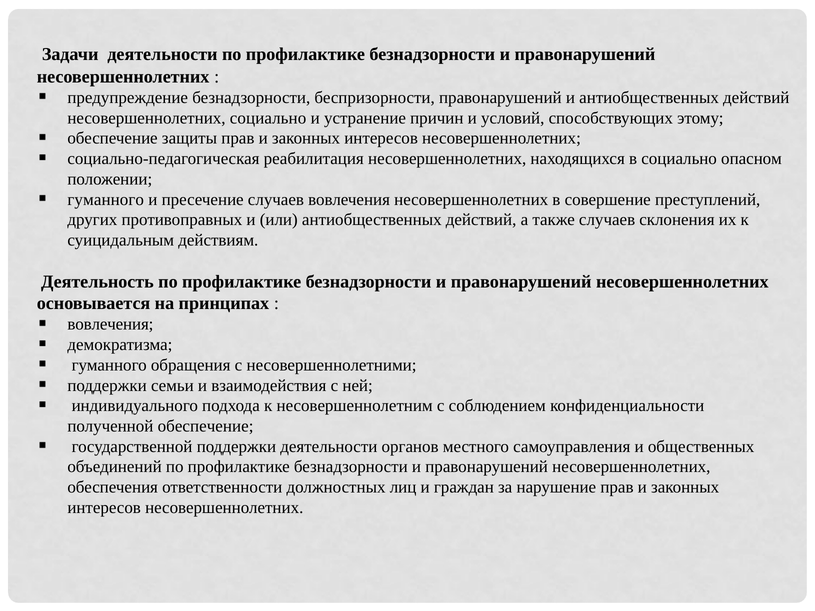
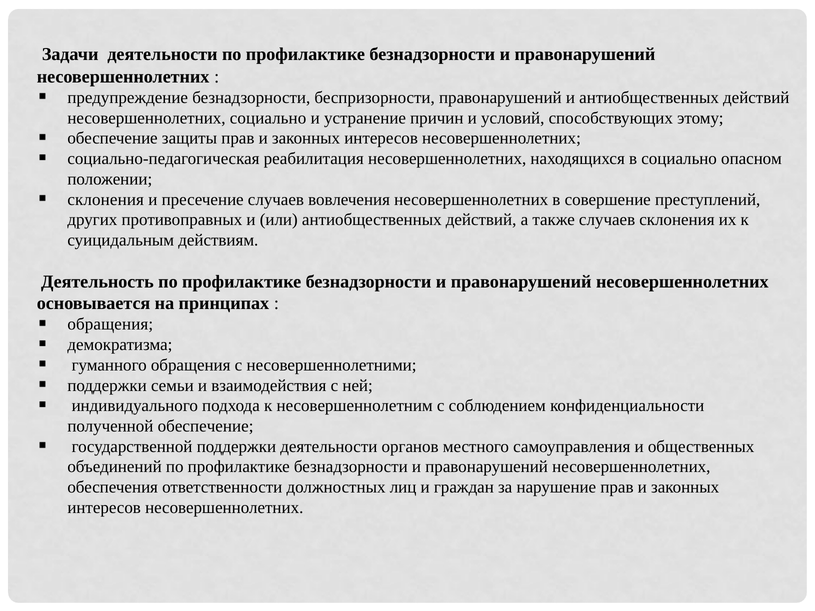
гуманного at (106, 199): гуманного -> склонения
вовлечения at (110, 324): вовлечения -> обращения
